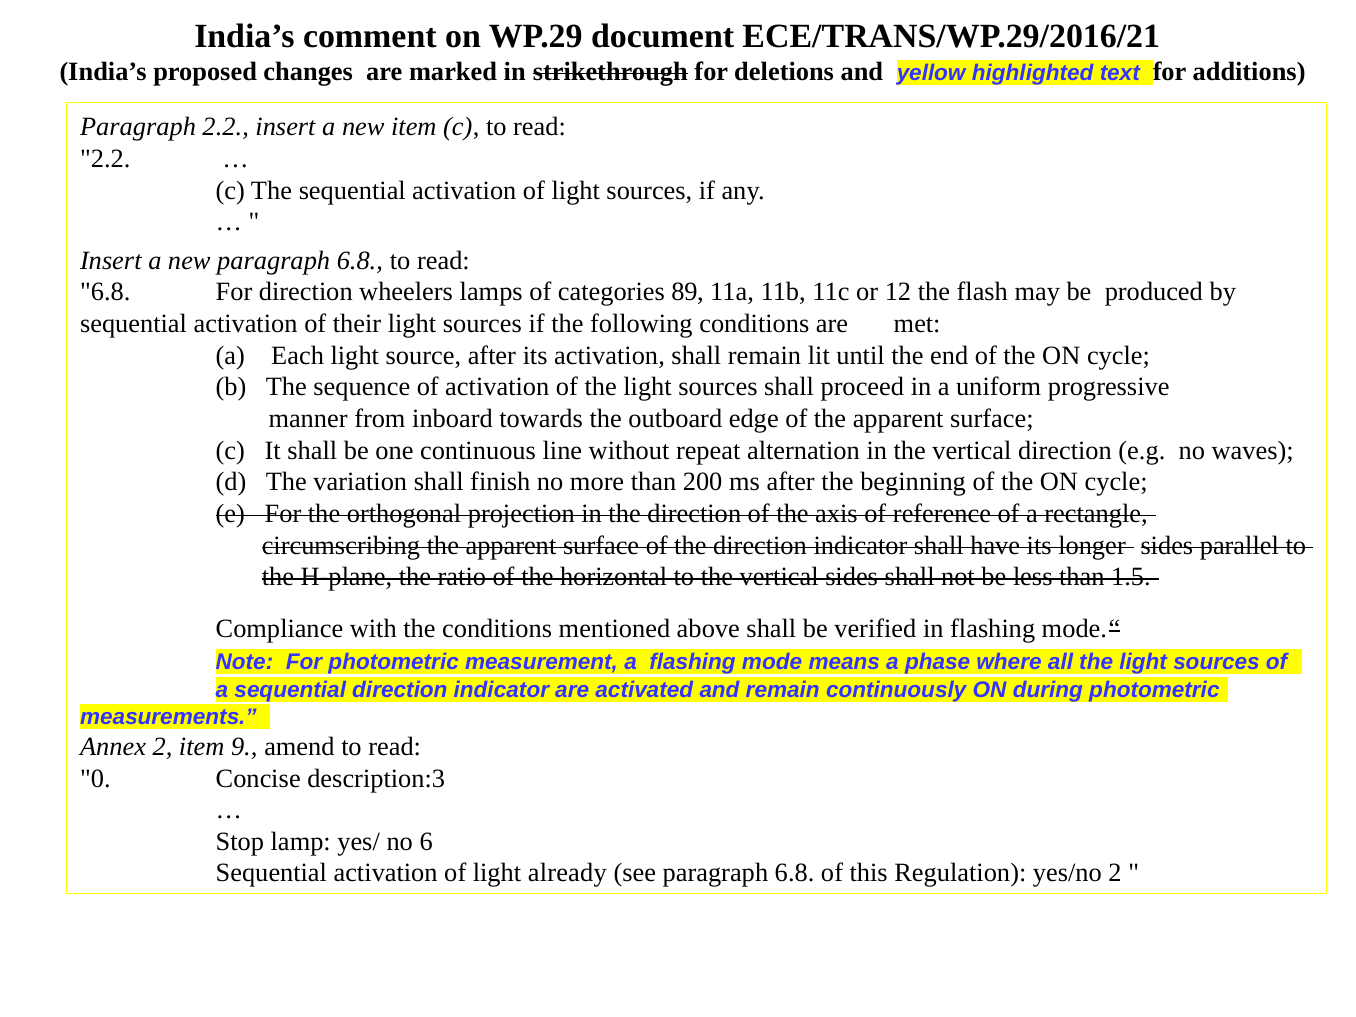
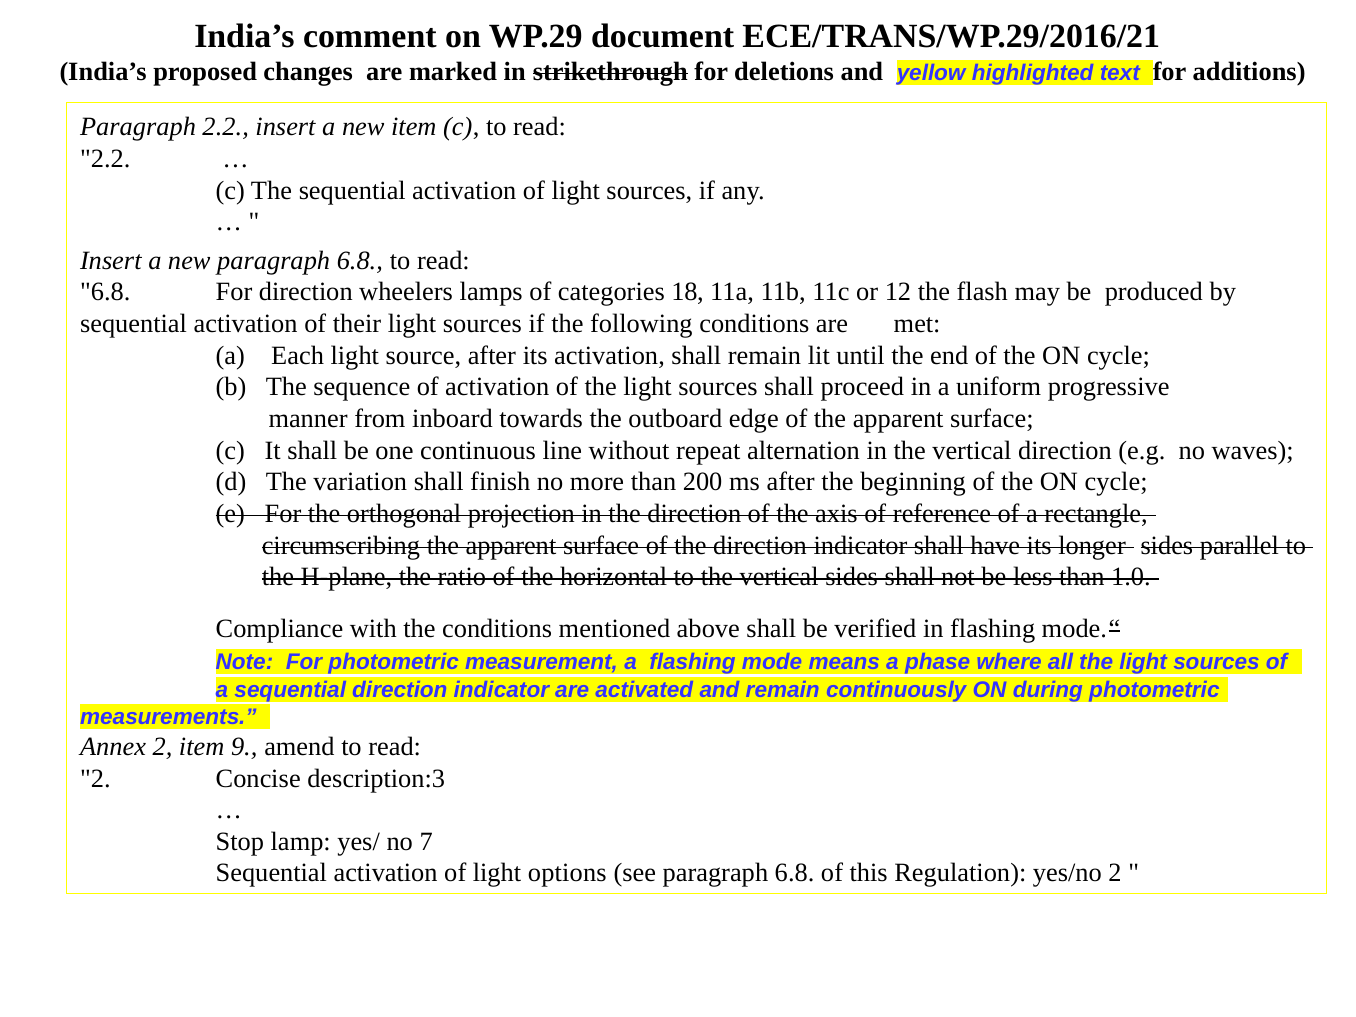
89: 89 -> 18
1.5: 1.5 -> 1.0
0 at (95, 778): 0 -> 2
6: 6 -> 7
already: already -> options
